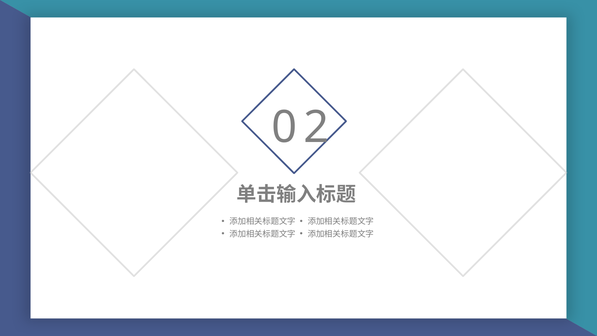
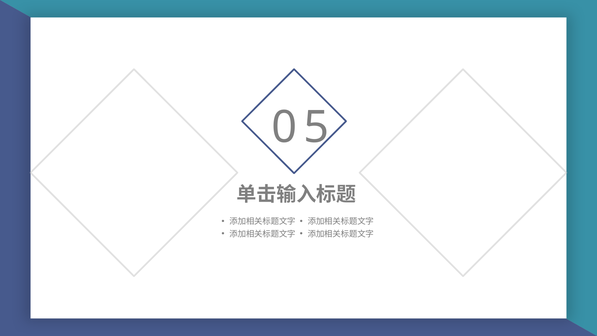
2: 2 -> 5
